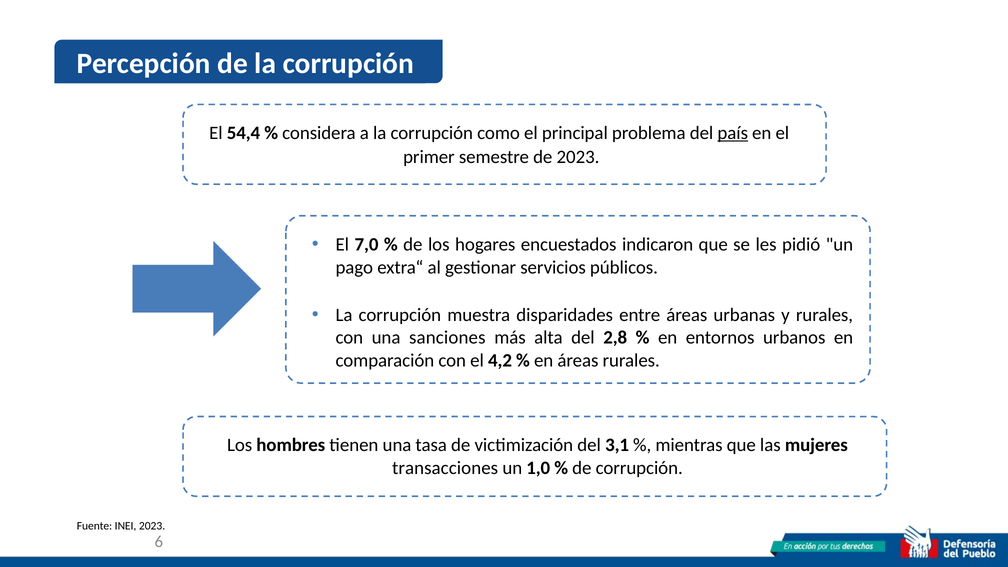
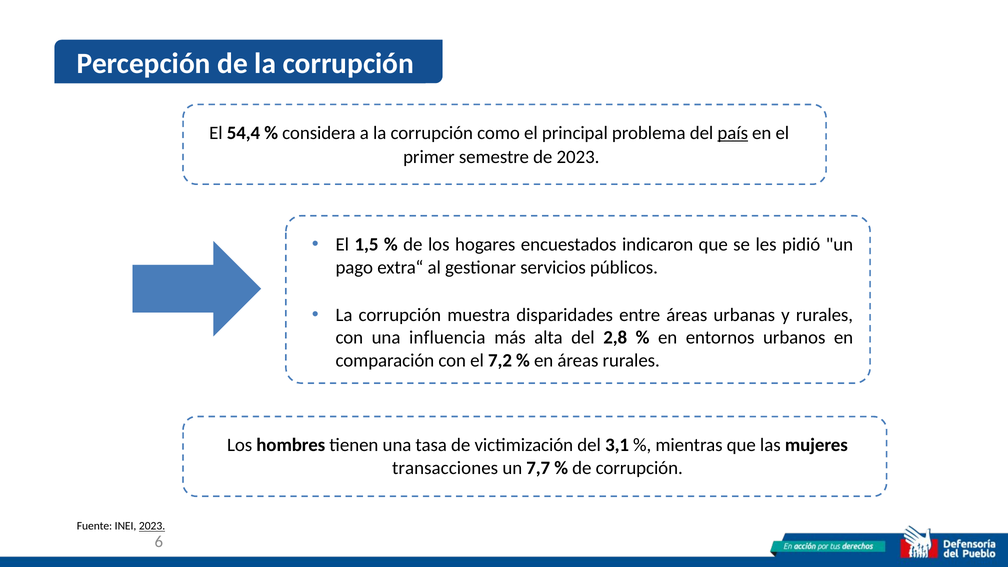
7,0: 7,0 -> 1,5
sanciones: sanciones -> influencia
4,2: 4,2 -> 7,2
1,0: 1,0 -> 7,7
2023 at (152, 526) underline: none -> present
